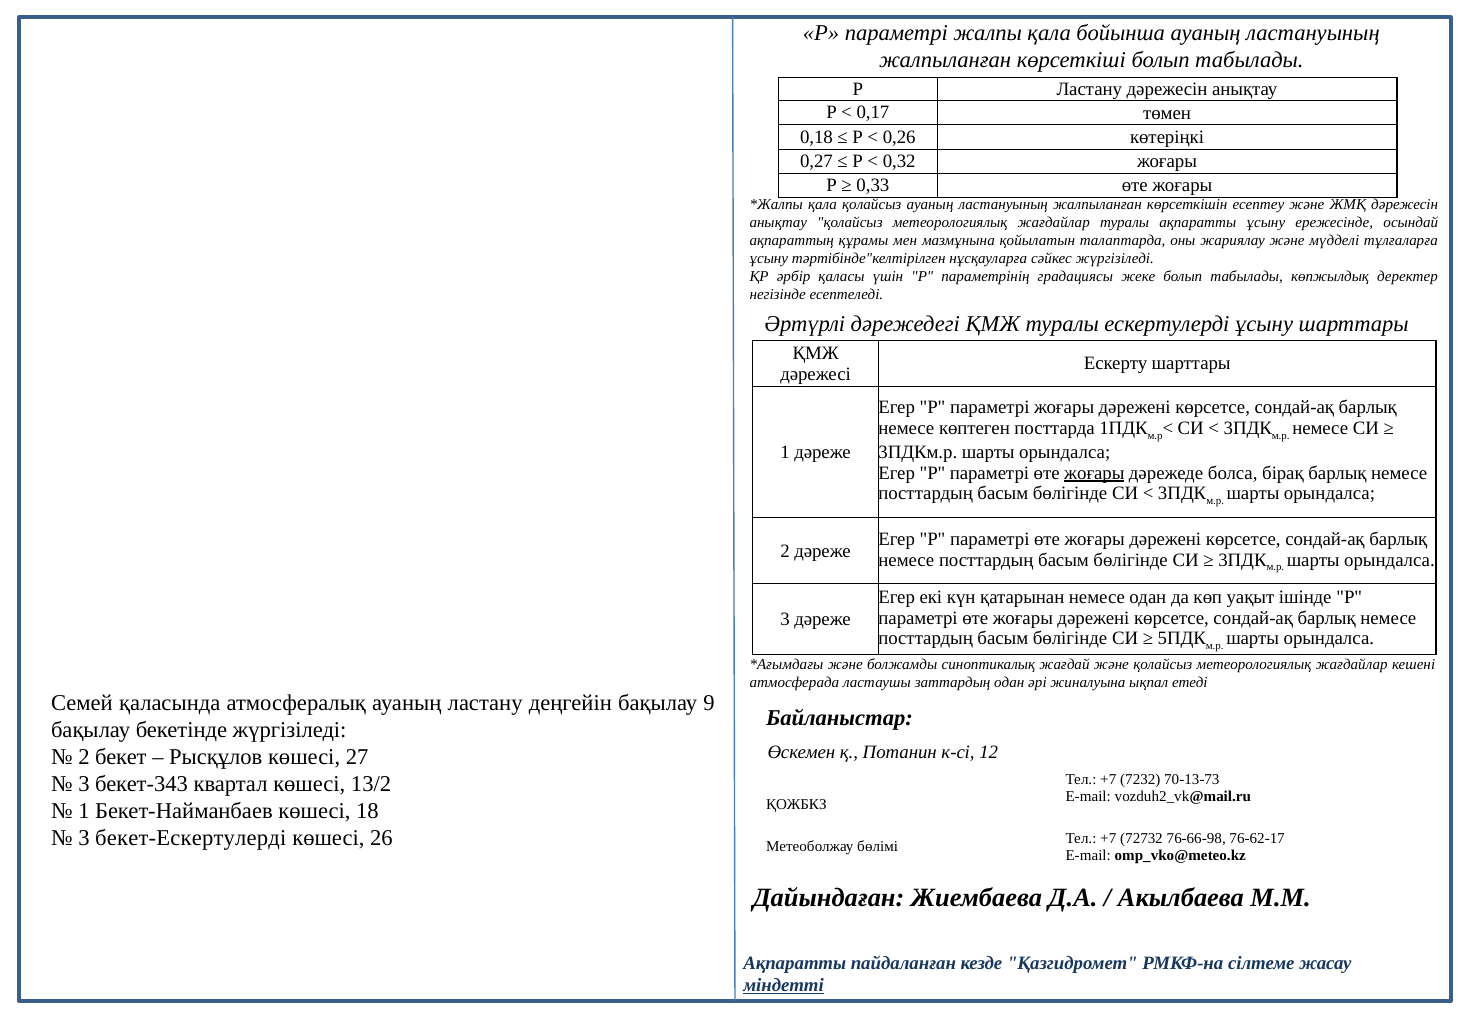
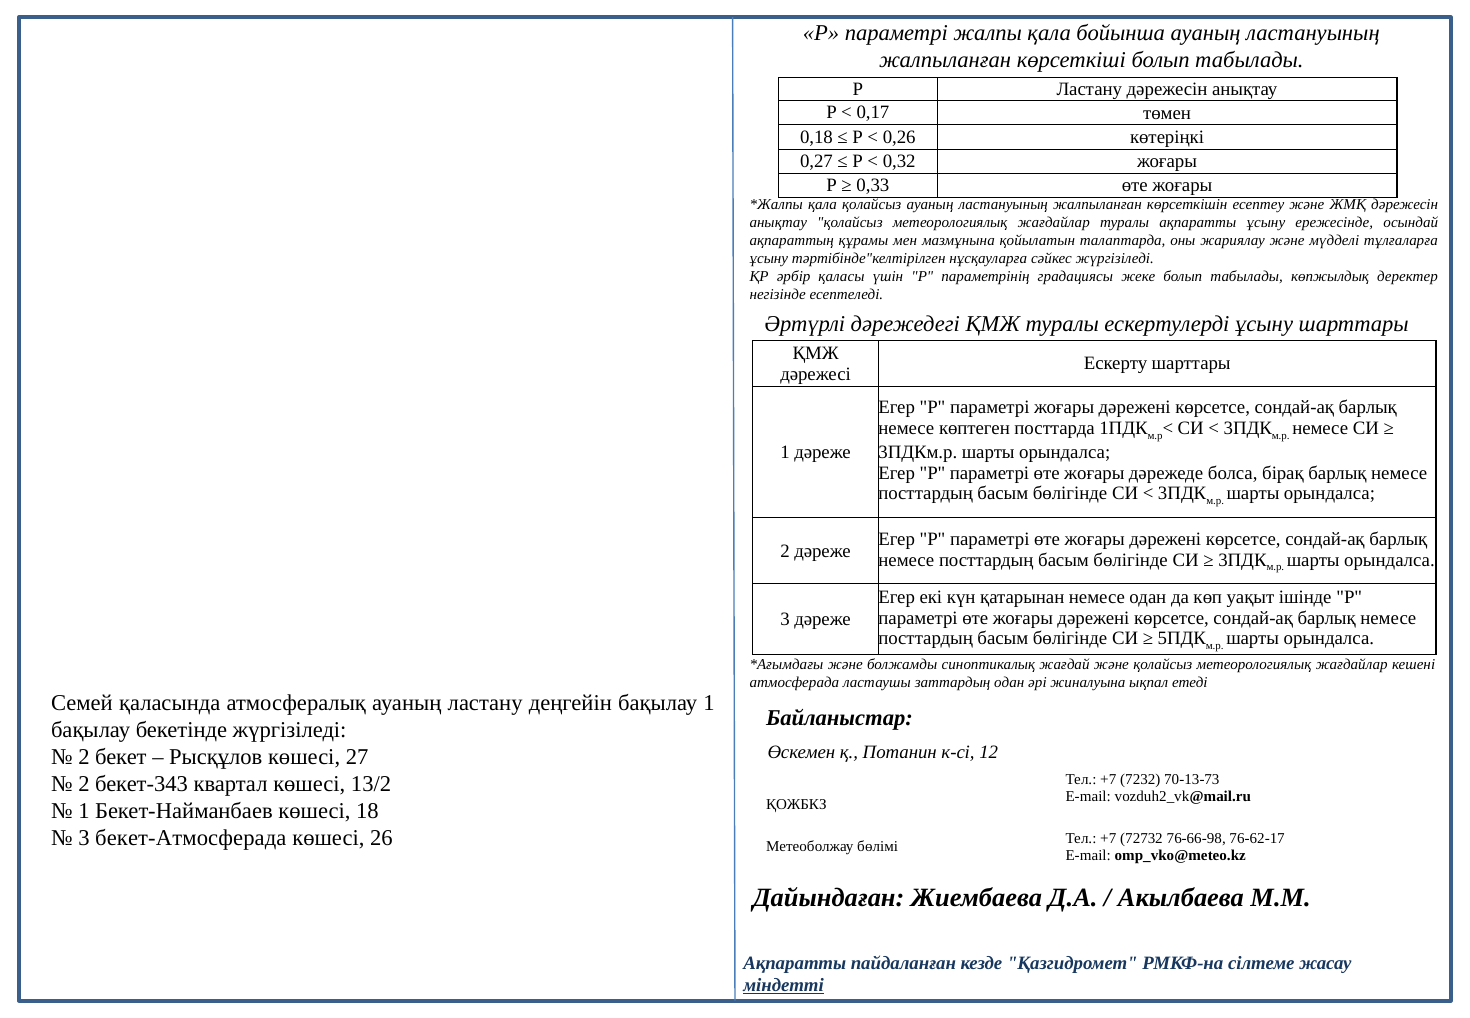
жоғары at (1094, 473) underline: present -> none
бақылау 9: 9 -> 1
3 at (84, 784): 3 -> 2
бекет-Ескертулерді: бекет-Ескертулерді -> бекет-Атмосферада
